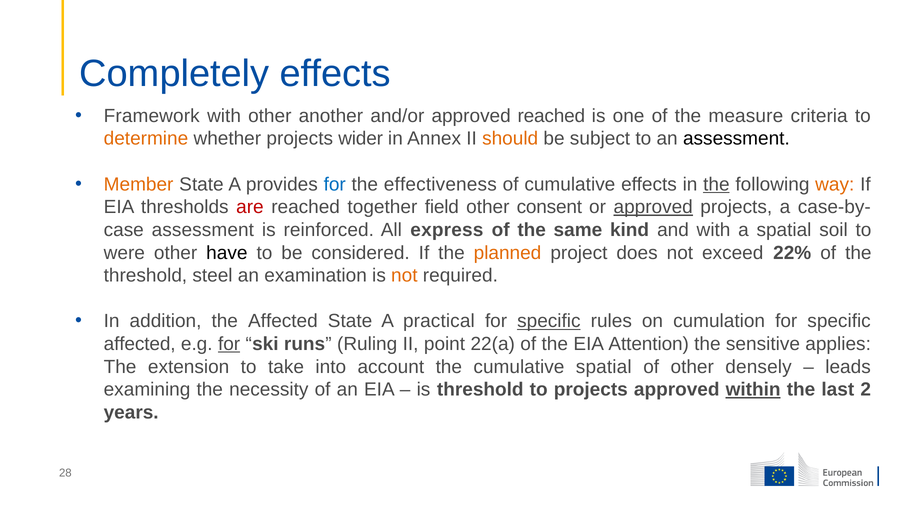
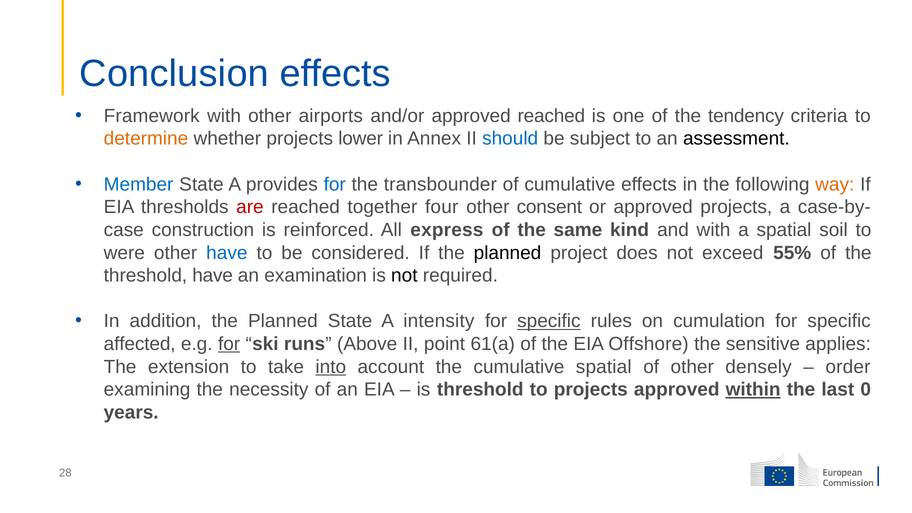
Completely: Completely -> Conclusion
another: another -> airports
measure: measure -> tendency
wider: wider -> lower
should colour: orange -> blue
Member colour: orange -> blue
effectiveness: effectiveness -> transbounder
the at (716, 184) underline: present -> none
field: field -> four
approved at (653, 207) underline: present -> none
assessment at (203, 230): assessment -> construction
have at (227, 253) colour: black -> blue
planned at (508, 253) colour: orange -> black
22%: 22% -> 55%
threshold steel: steel -> have
not at (404, 276) colour: orange -> black
addition the Affected: Affected -> Planned
practical: practical -> intensity
Ruling: Ruling -> Above
22(a: 22(a -> 61(a
Attention: Attention -> Offshore
into underline: none -> present
leads: leads -> order
2: 2 -> 0
